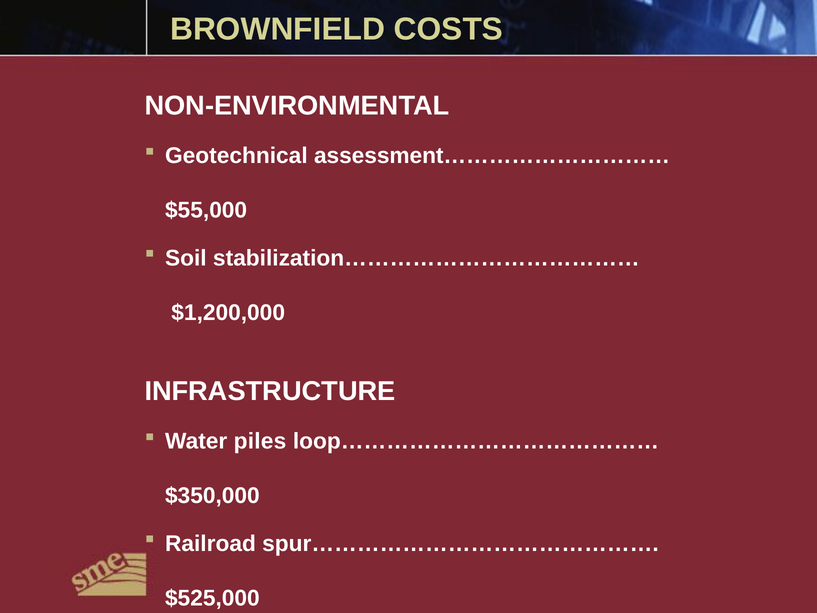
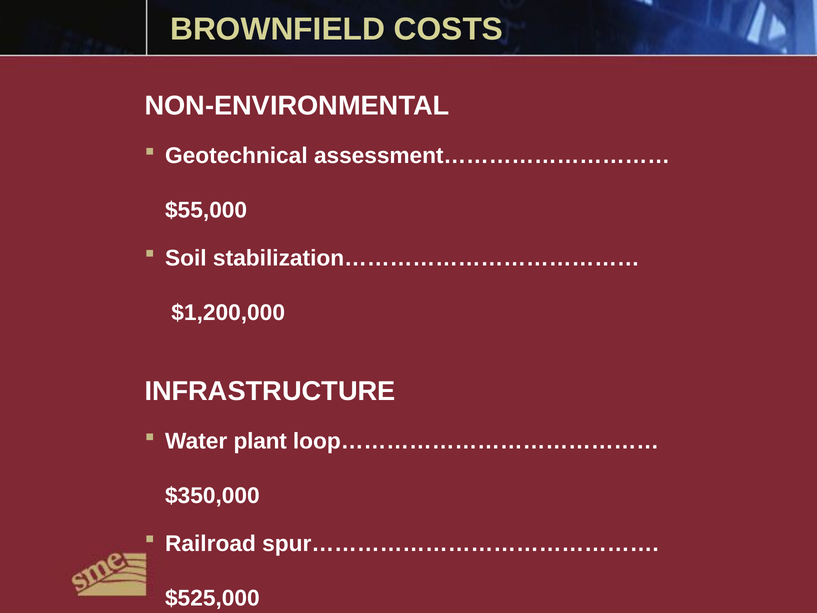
piles: piles -> plant
